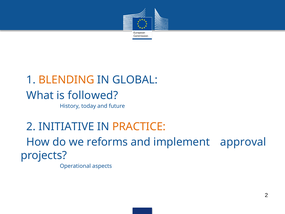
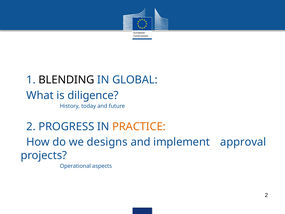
BLENDING colour: orange -> black
followed: followed -> diligence
INITIATIVE: INITIATIVE -> PROGRESS
reforms: reforms -> designs
